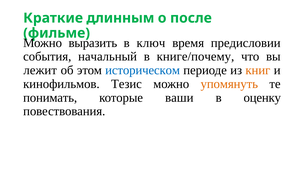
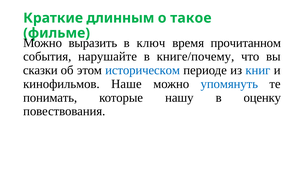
после: после -> такое
предисловии: предисловии -> прочитанном
начальный: начальный -> нарушайте
лежит: лежит -> сказки
книг colour: orange -> blue
Тезис: Тезис -> Наше
упомянуть colour: orange -> blue
ваши: ваши -> нашу
